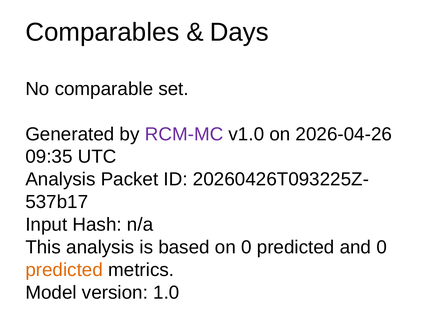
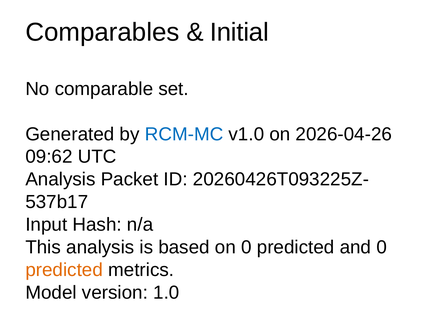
Days: Days -> Initial
RCM-MC colour: purple -> blue
09:35: 09:35 -> 09:62
